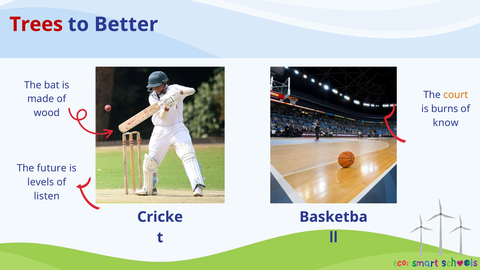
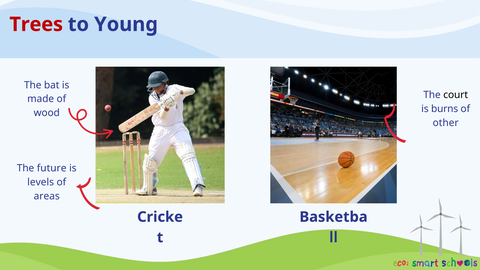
Better: Better -> Young
court colour: orange -> black
know: know -> other
listen: listen -> areas
